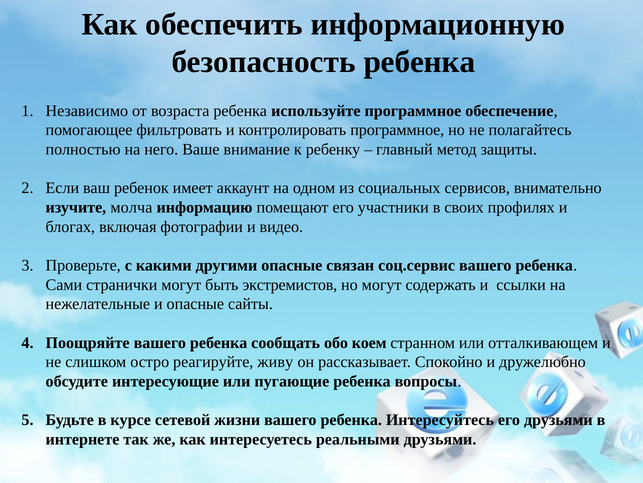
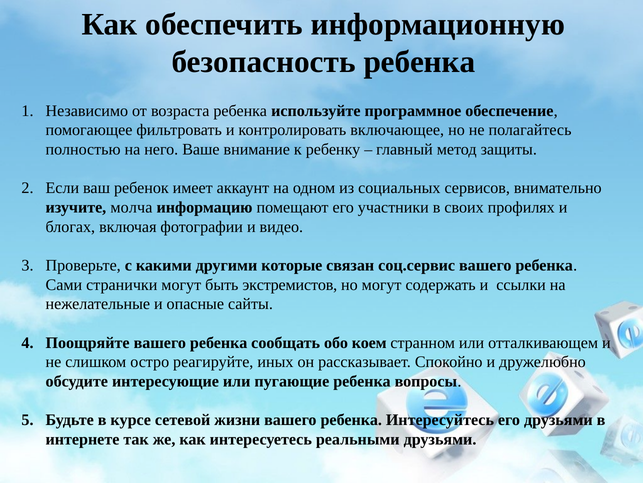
контролировать программное: программное -> включающее
другими опасные: опасные -> которые
живу: живу -> иных
